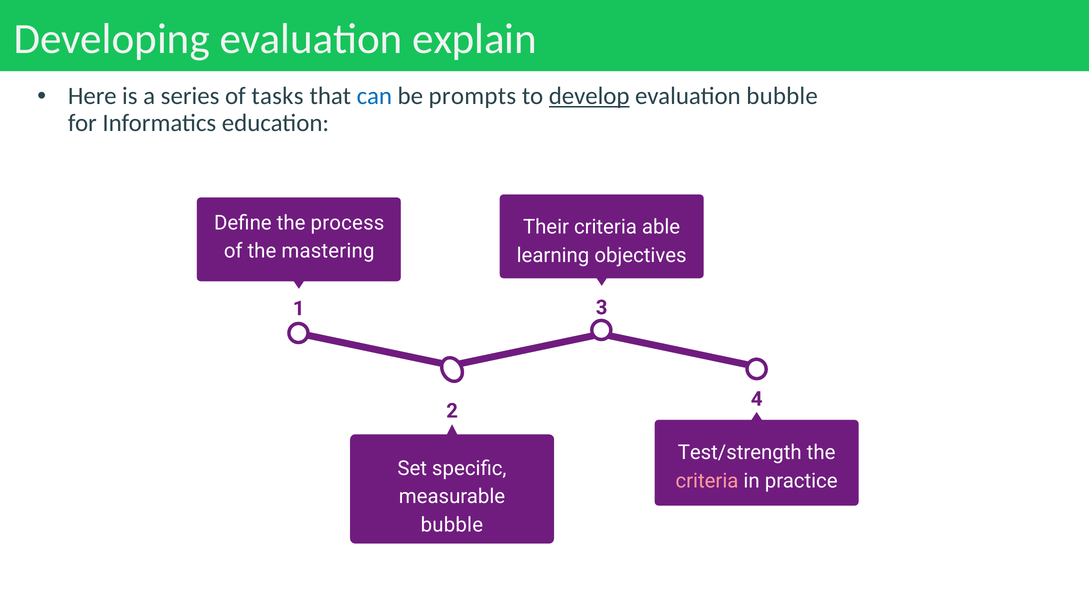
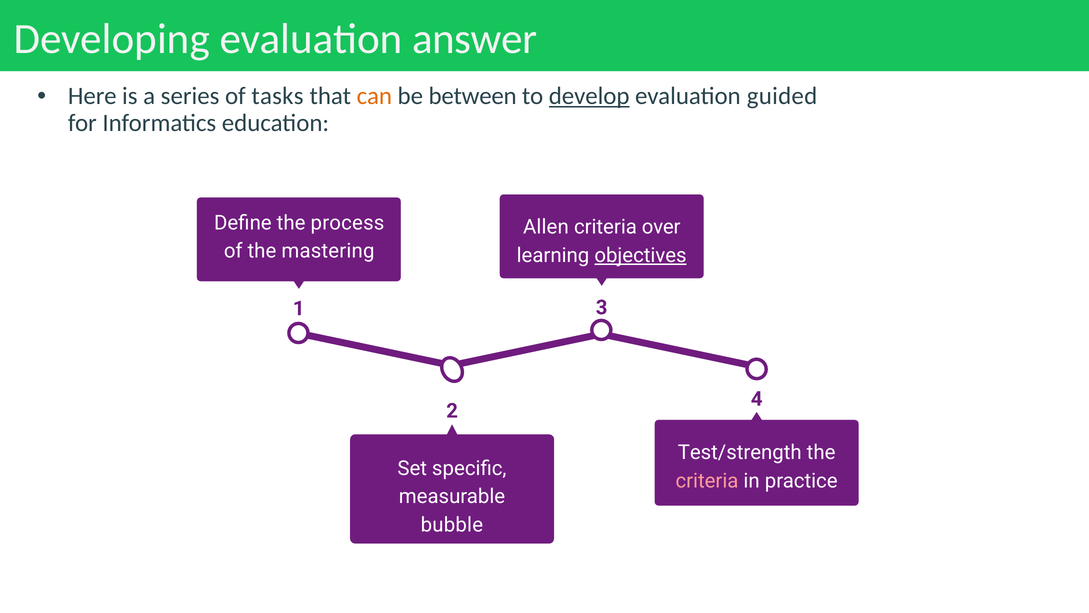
explain: explain -> answer
can colour: blue -> orange
prompts: prompts -> between
evaluation bubble: bubble -> guided
Their: Their -> Allen
able: able -> over
objectives underline: none -> present
